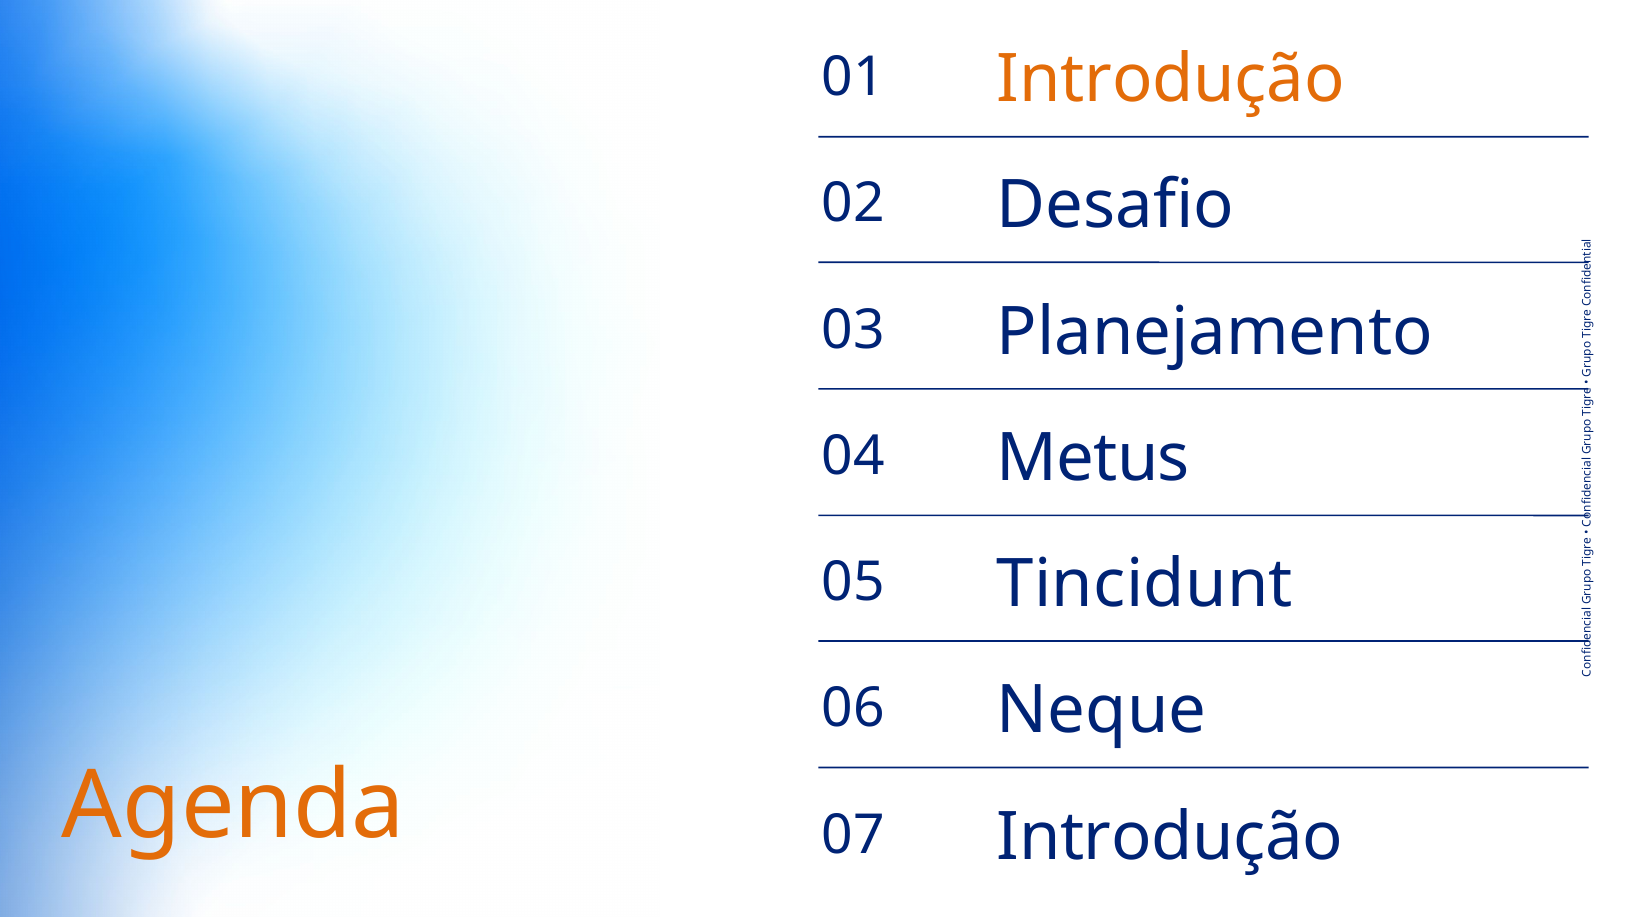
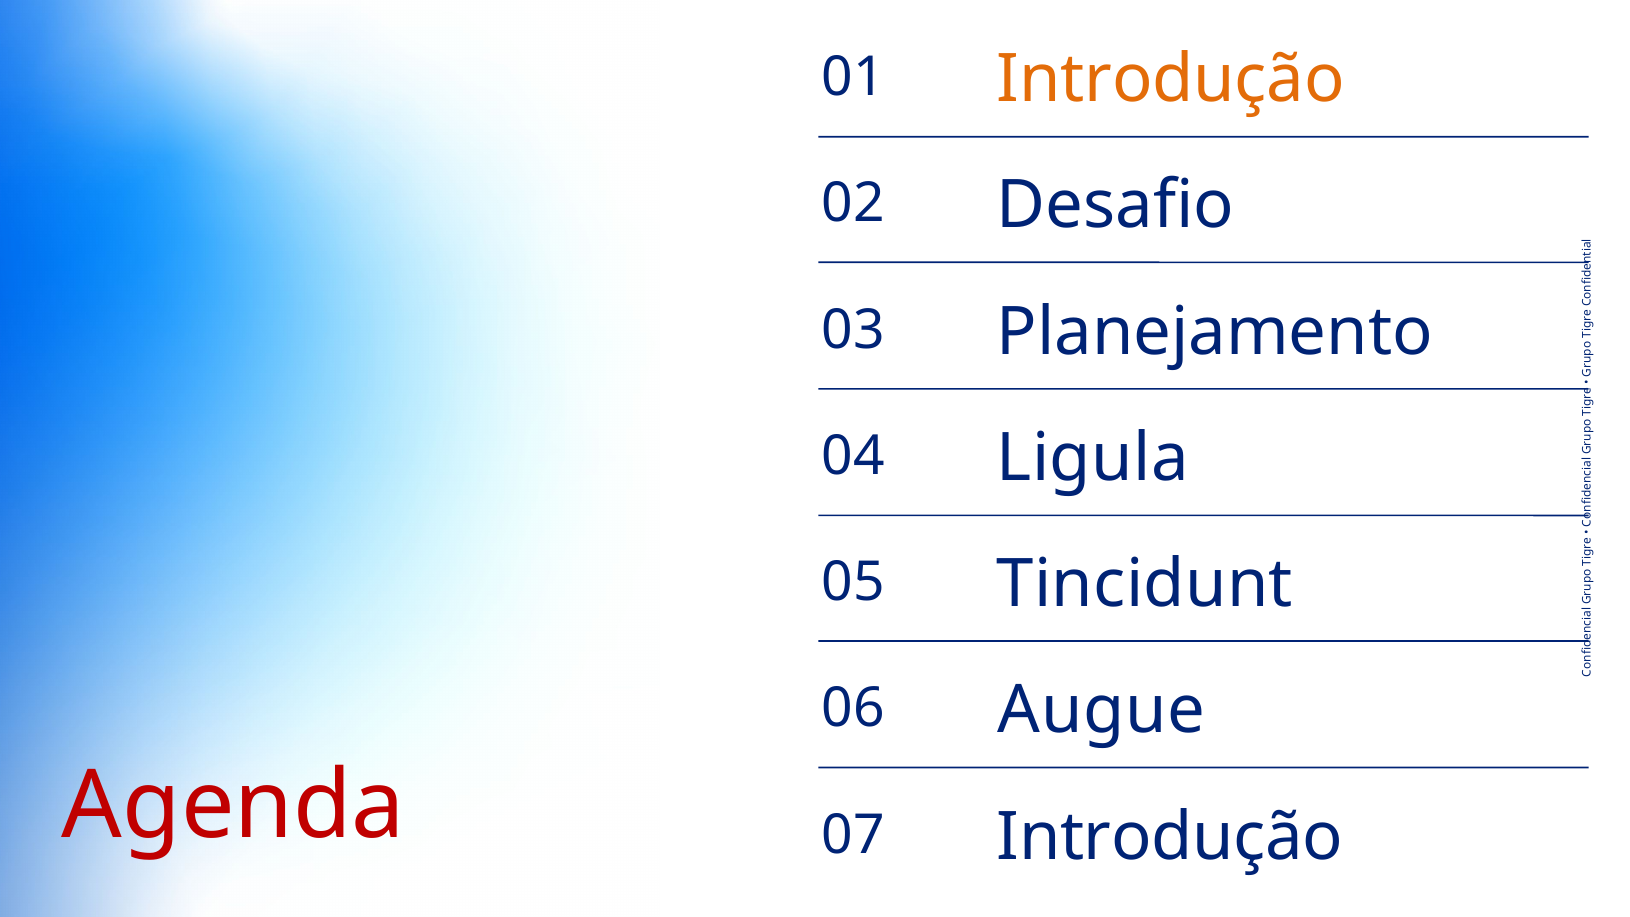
Metus: Metus -> Ligula
Neque: Neque -> Augue
Agenda colour: orange -> red
